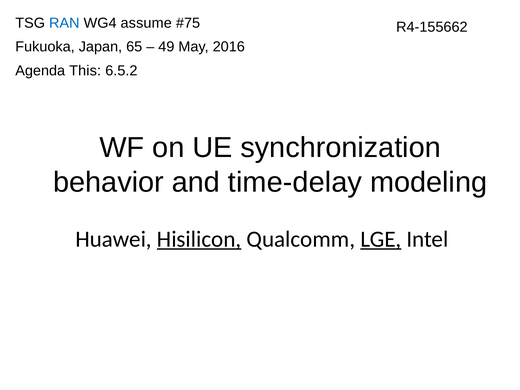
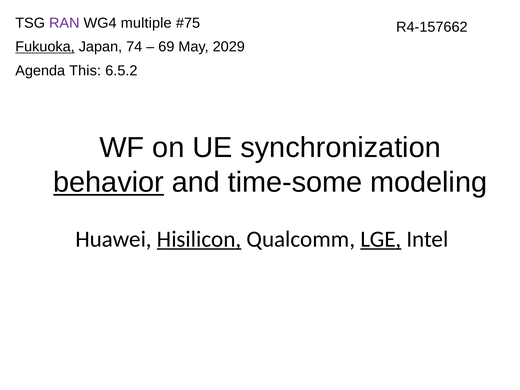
RAN colour: blue -> purple
assume: assume -> multiple
R4-155662: R4-155662 -> R4-157662
Fukuoka underline: none -> present
65: 65 -> 74
49: 49 -> 69
2016: 2016 -> 2029
behavior underline: none -> present
time-delay: time-delay -> time-some
